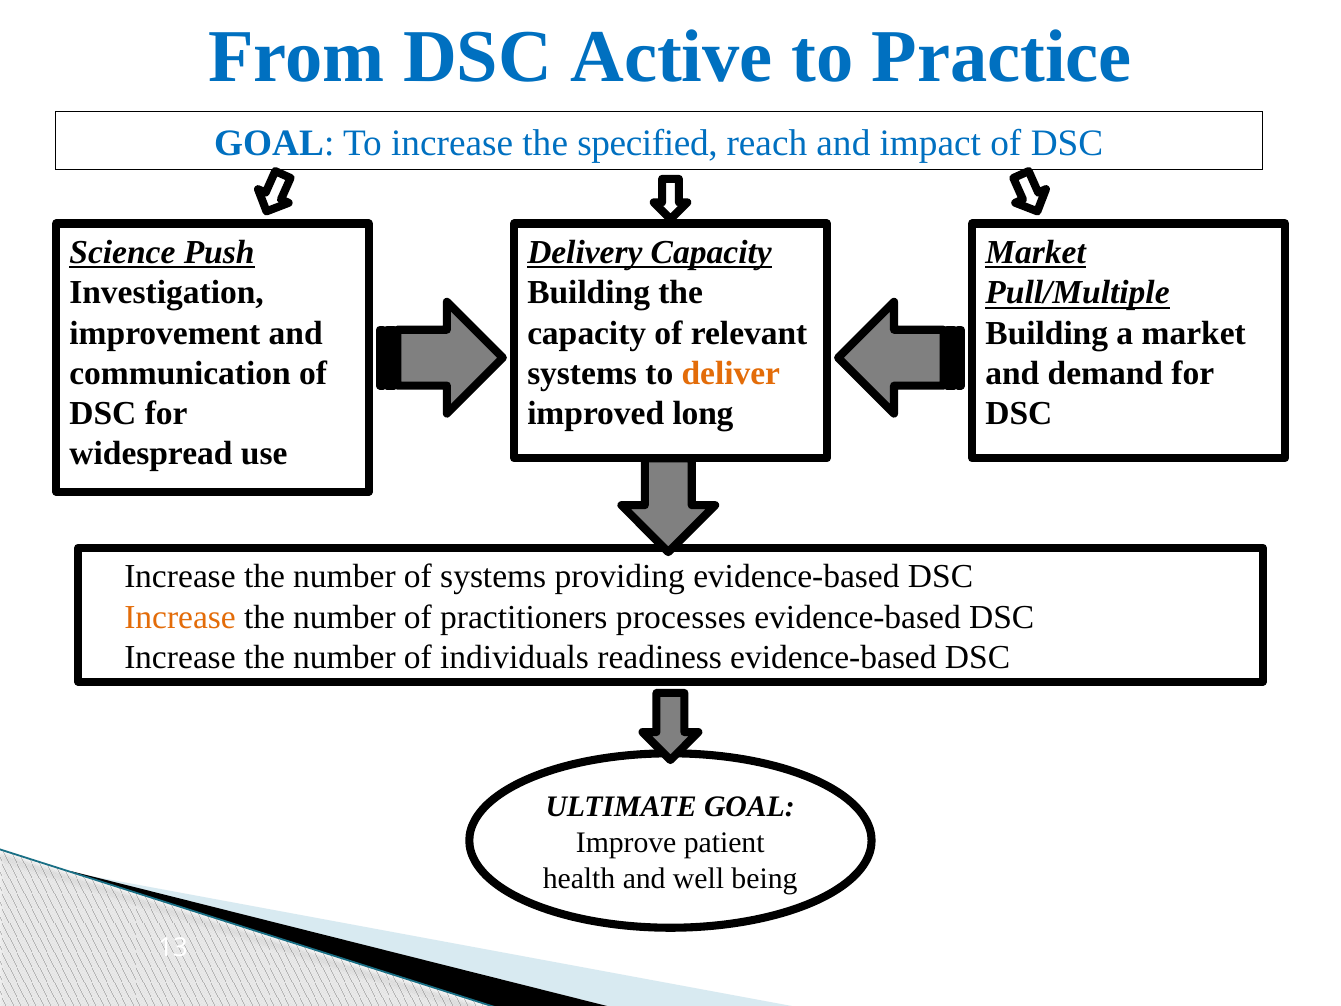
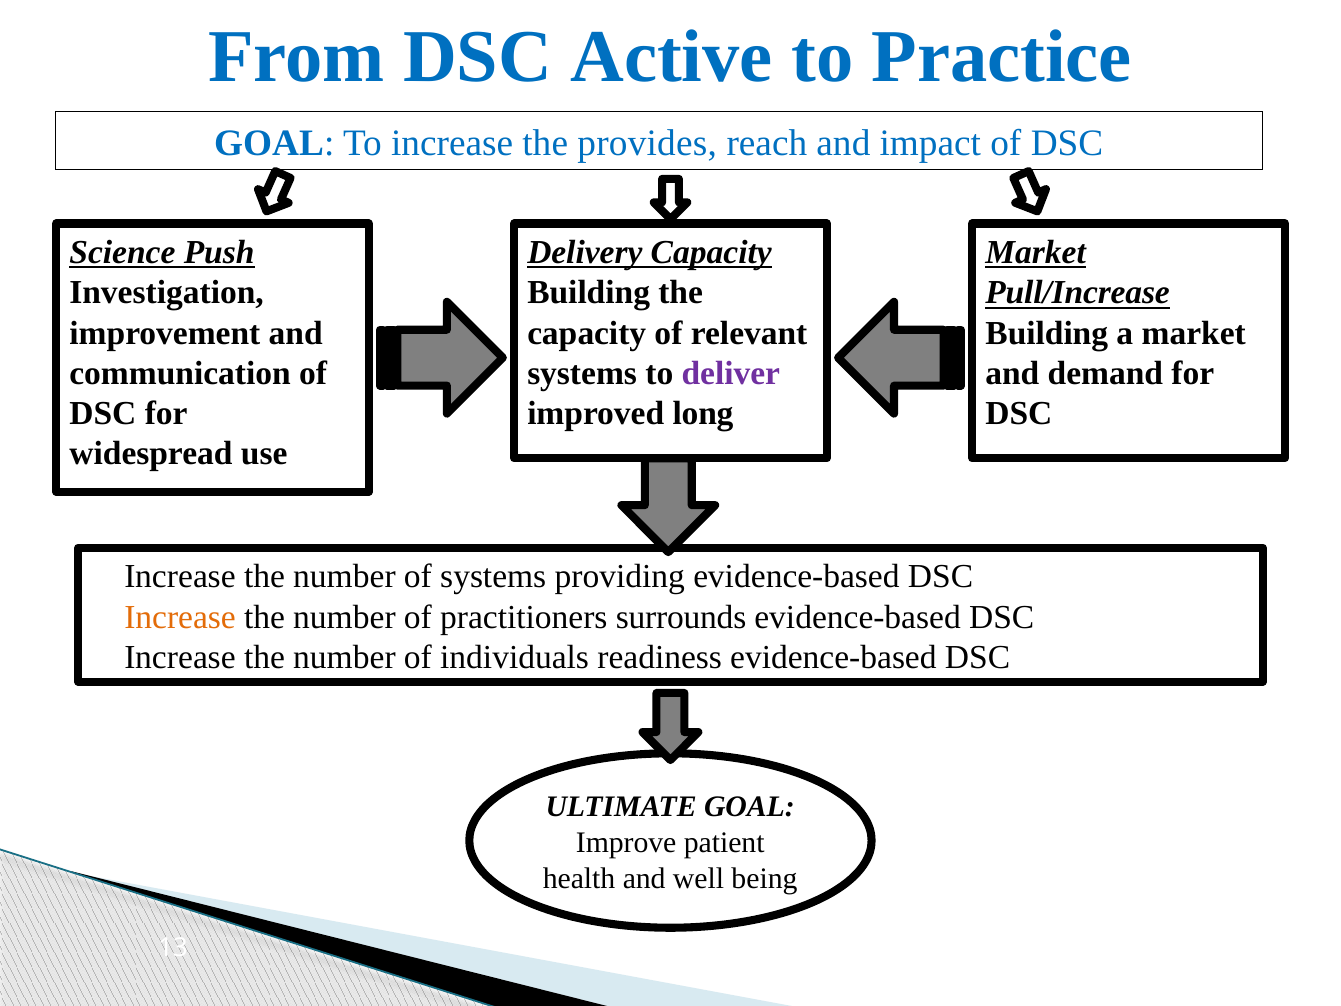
specified: specified -> provides
Pull/Multiple: Pull/Multiple -> Pull/Increase
deliver colour: orange -> purple
processes: processes -> surrounds
